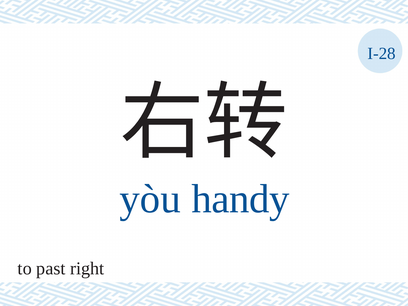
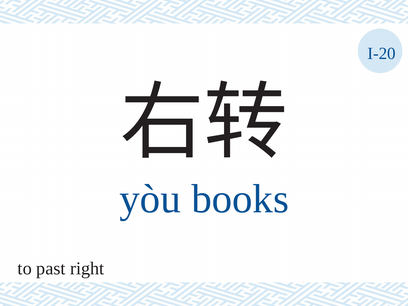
I-28: I-28 -> I-20
handy: handy -> books
